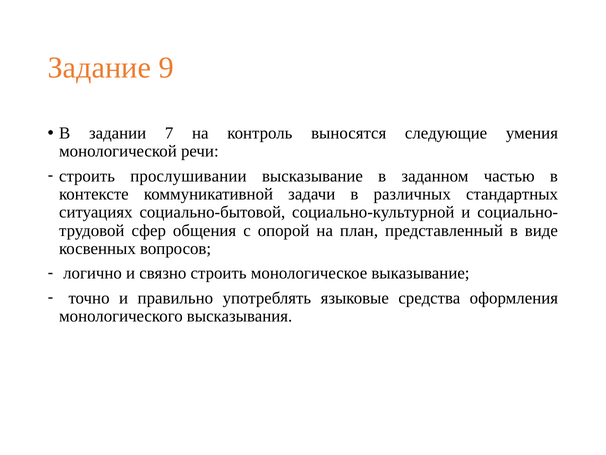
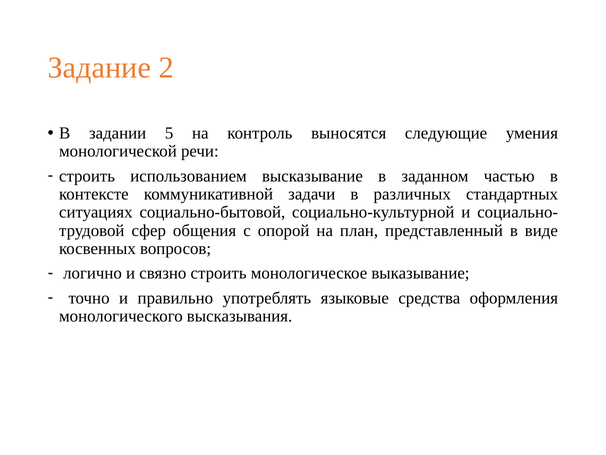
9: 9 -> 2
7: 7 -> 5
прослушивании: прослушивании -> использованием
